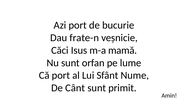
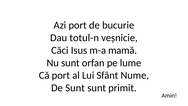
frate-n: frate-n -> totul-n
De Cânt: Cânt -> Sunt
